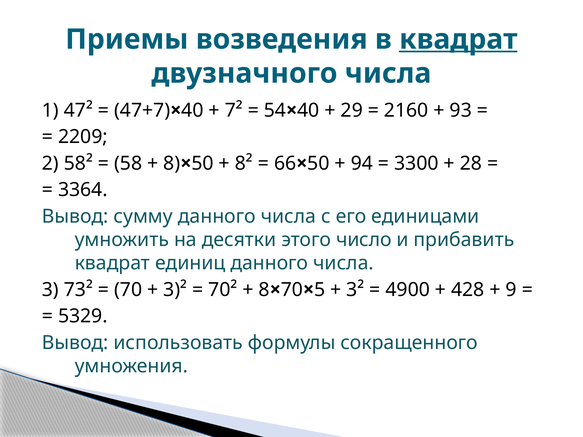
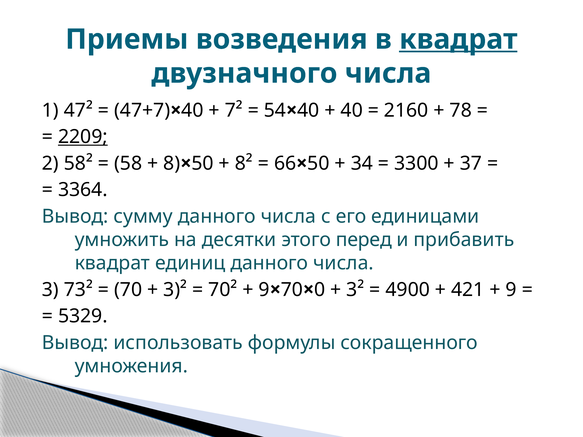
29 at (352, 110): 29 -> 40
93: 93 -> 78
2209 underline: none -> present
94: 94 -> 34
28: 28 -> 37
число: число -> перед
8 at (264, 290): 8 -> 9
5: 5 -> 0
428: 428 -> 421
